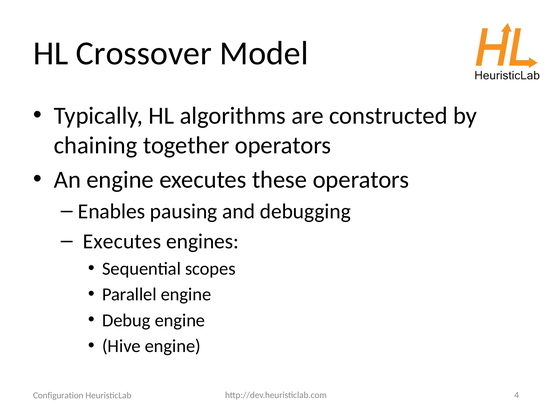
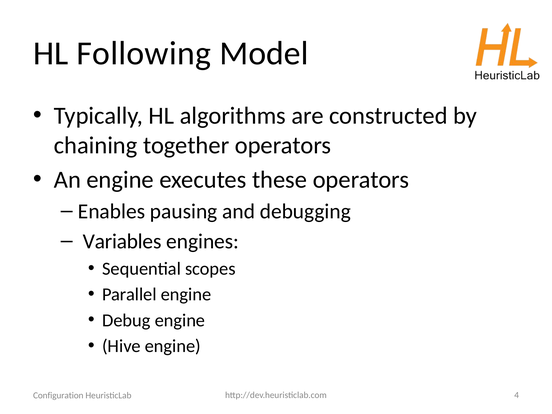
Crossover: Crossover -> Following
Executes at (122, 241): Executes -> Variables
